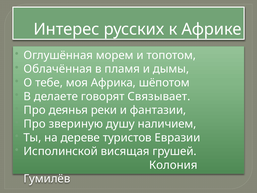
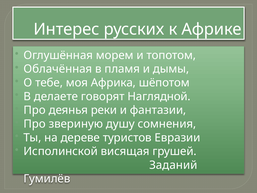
Связывает: Связывает -> Наглядной
наличием: наличием -> сомнения
Колония: Колония -> Заданий
